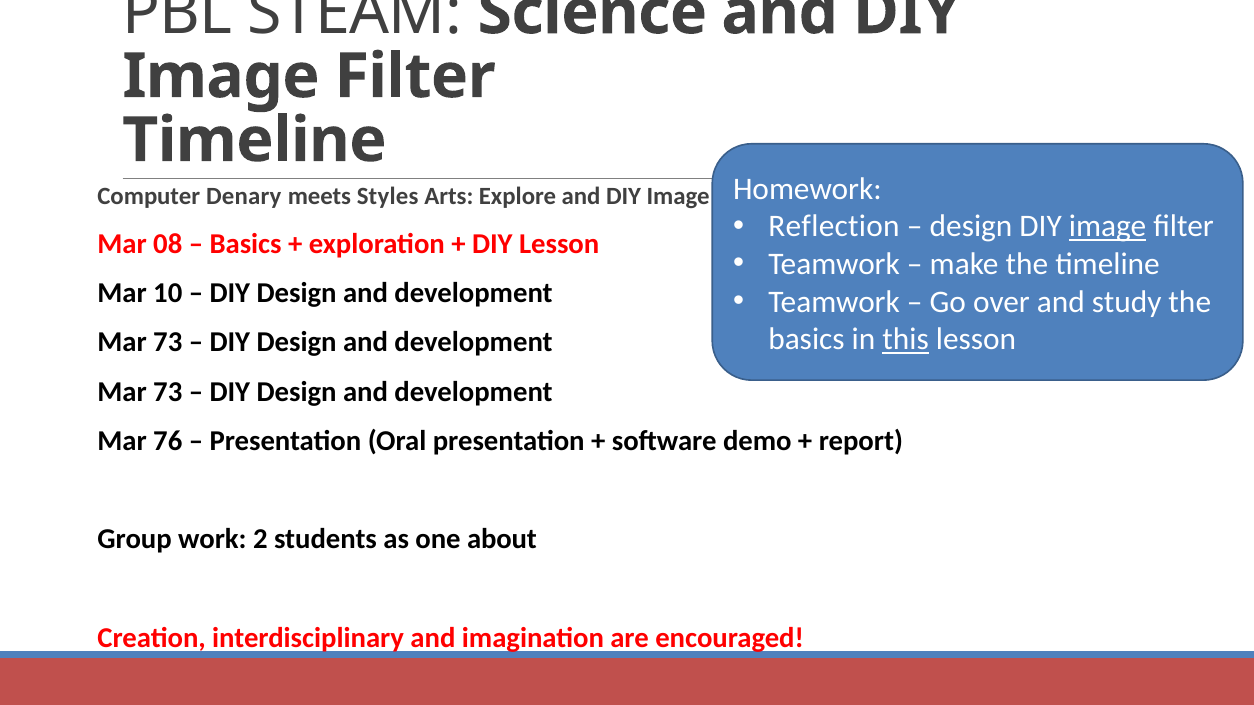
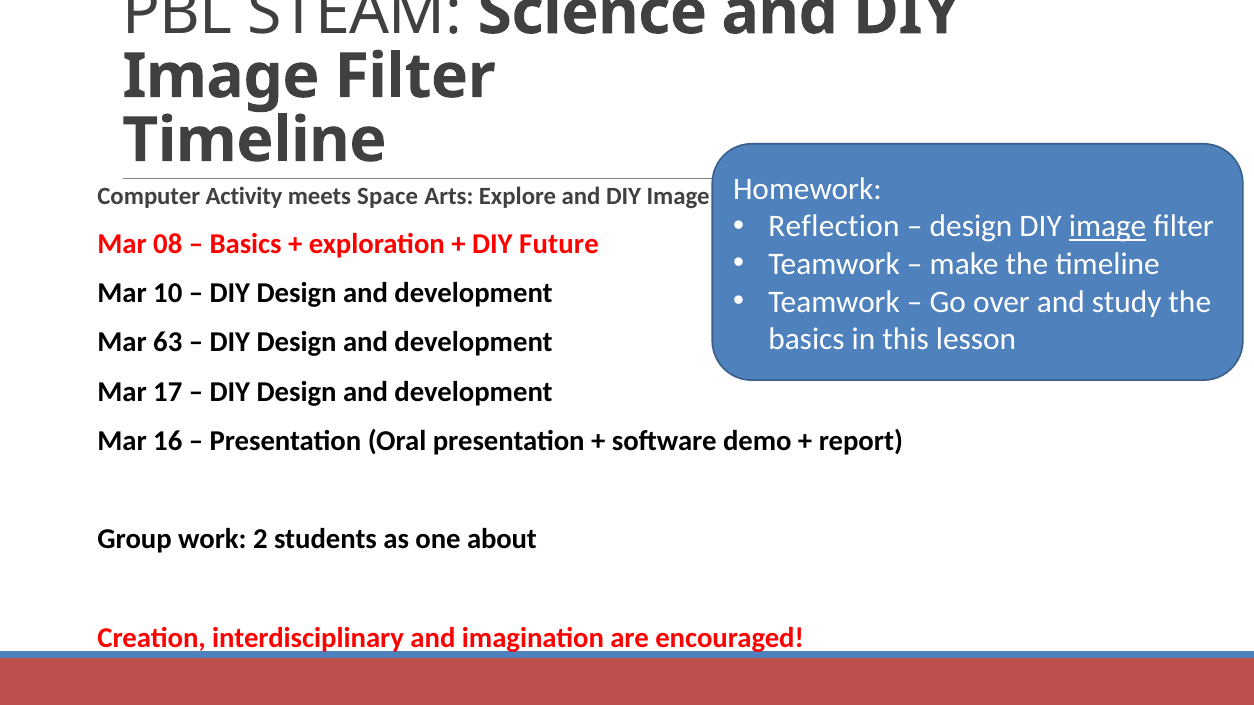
Denary: Denary -> Activity
Styles: Styles -> Space
DIY Lesson: Lesson -> Future
this underline: present -> none
73 at (168, 342): 73 -> 63
73 at (168, 392): 73 -> 17
76: 76 -> 16
